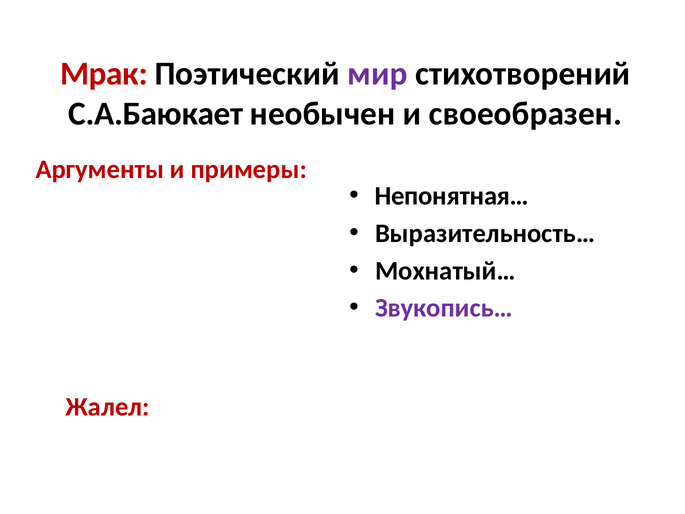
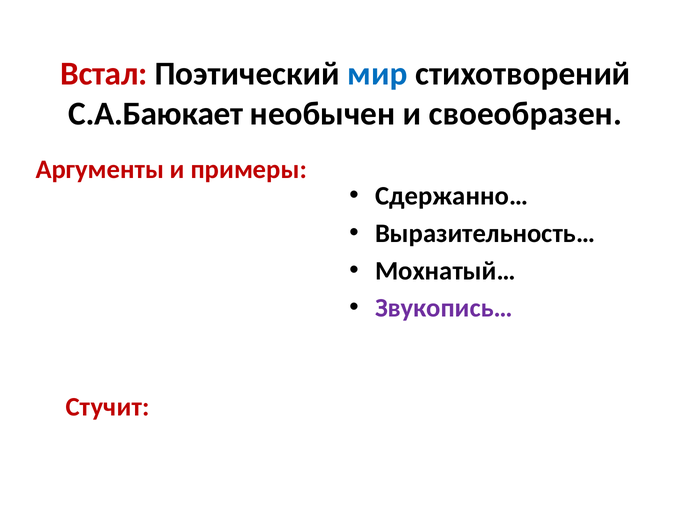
Мрак: Мрак -> Встал
мир colour: purple -> blue
Непонятная…: Непонятная… -> Сдержанно…
Жалел: Жалел -> Стучит
